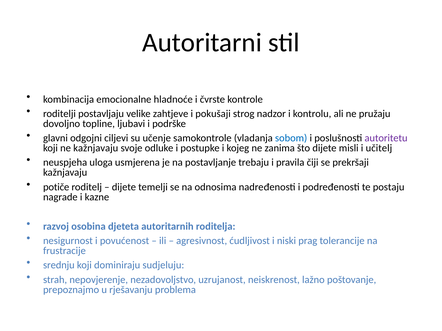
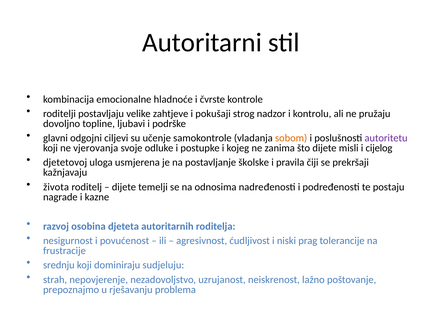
sobom colour: blue -> orange
ne kažnjavaju: kažnjavaju -> vjerovanja
učitelj: učitelj -> cijelog
neuspjeha: neuspjeha -> djetetovoj
trebaju: trebaju -> školske
potiče: potiče -> života
